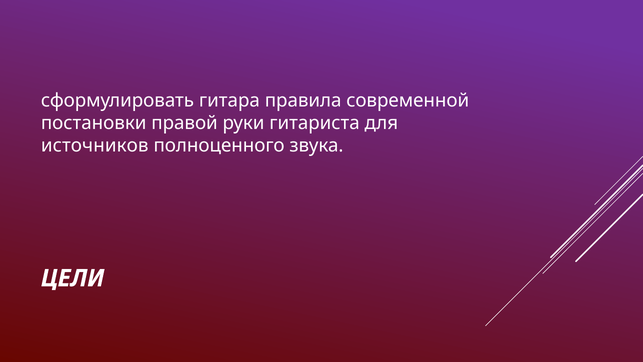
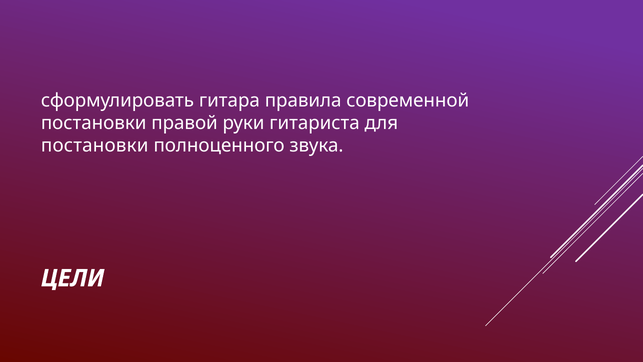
источников at (95, 145): источников -> постановки
